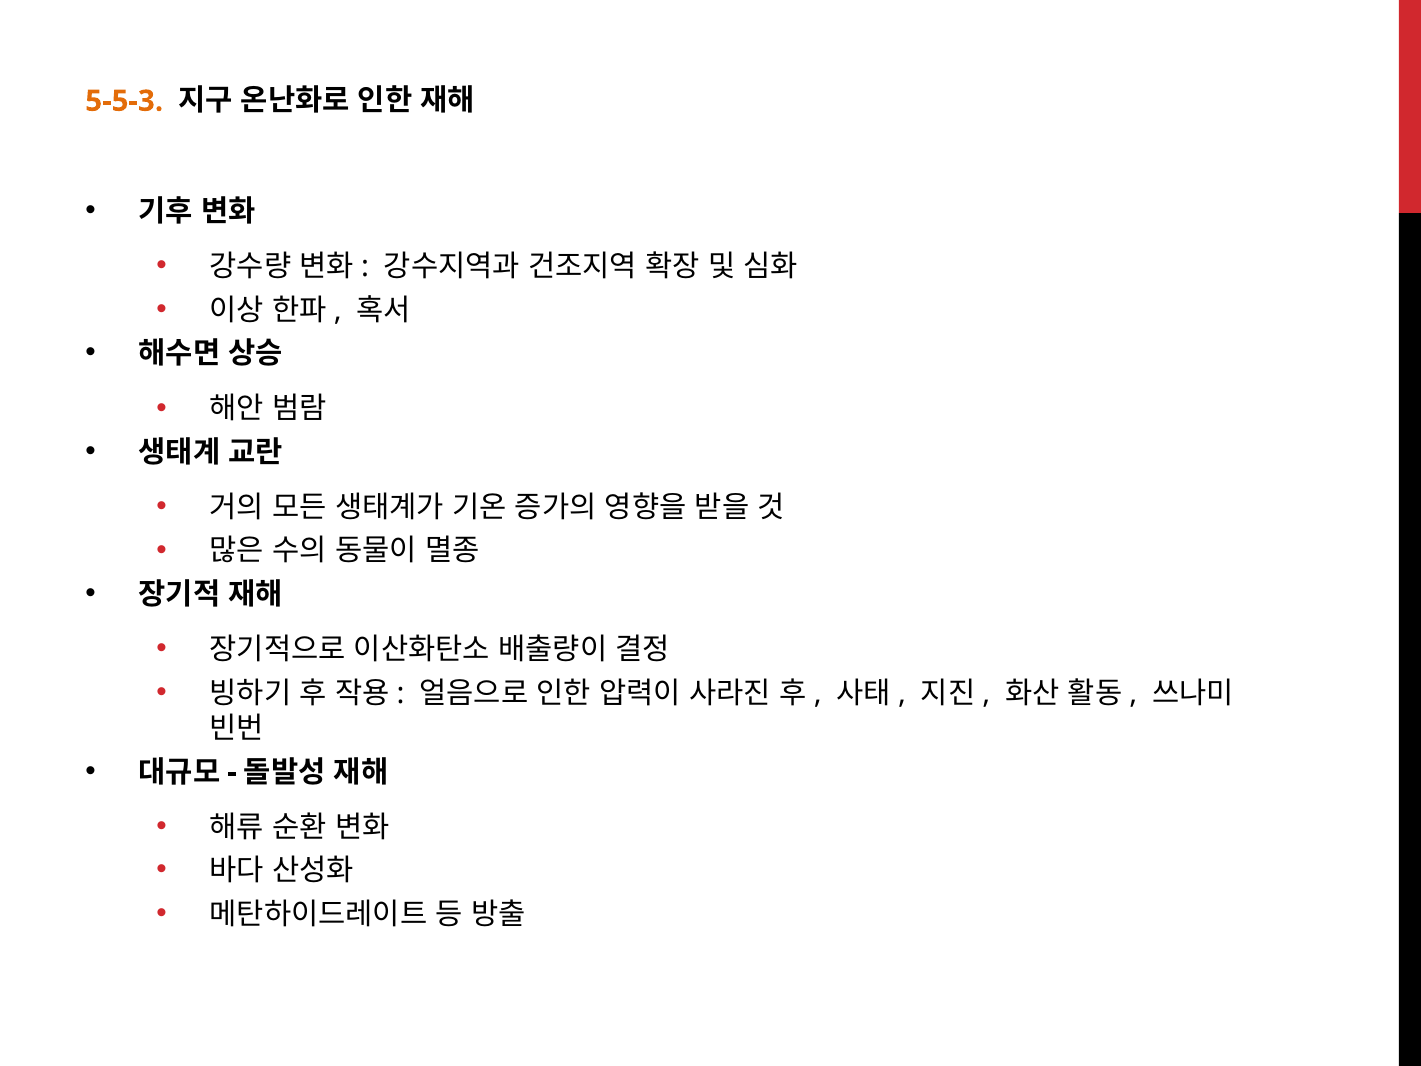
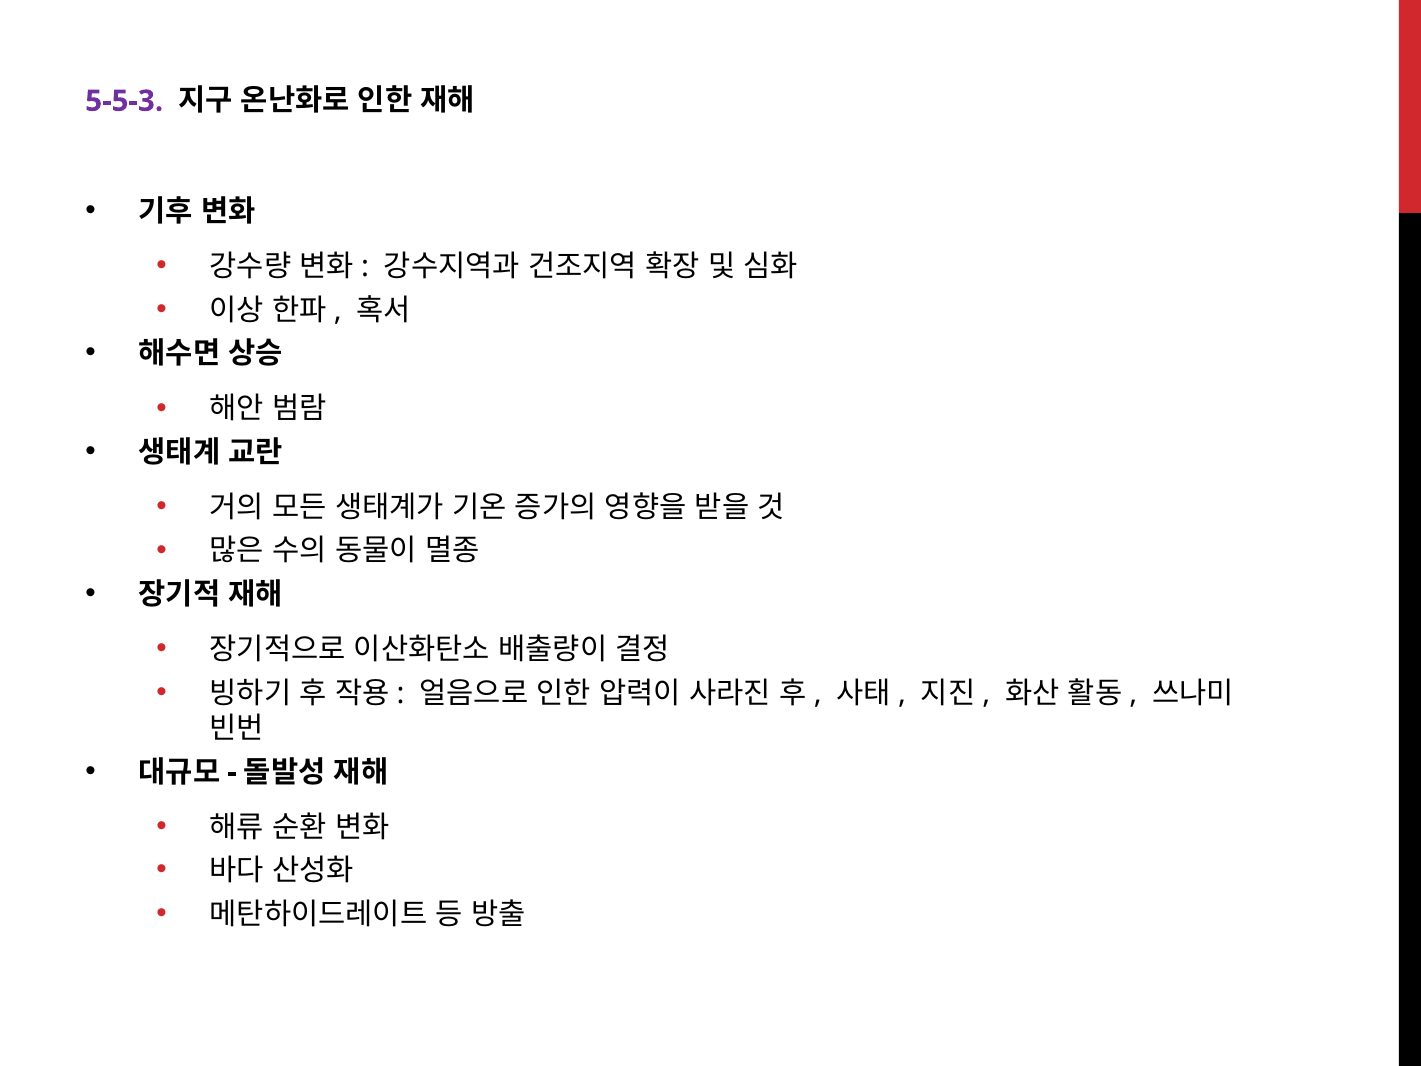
5-5-3 colour: orange -> purple
